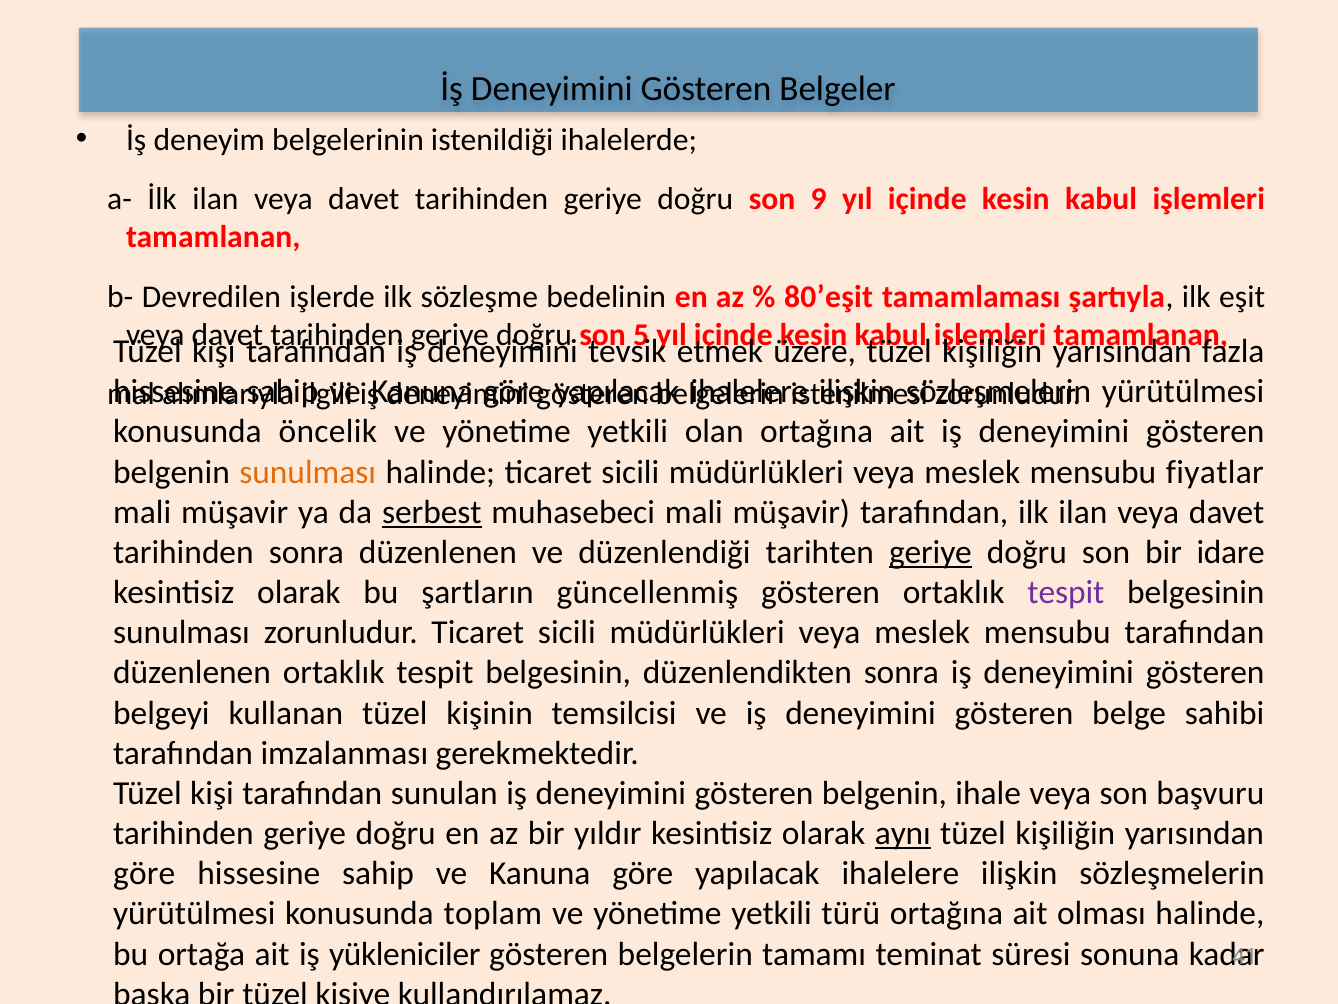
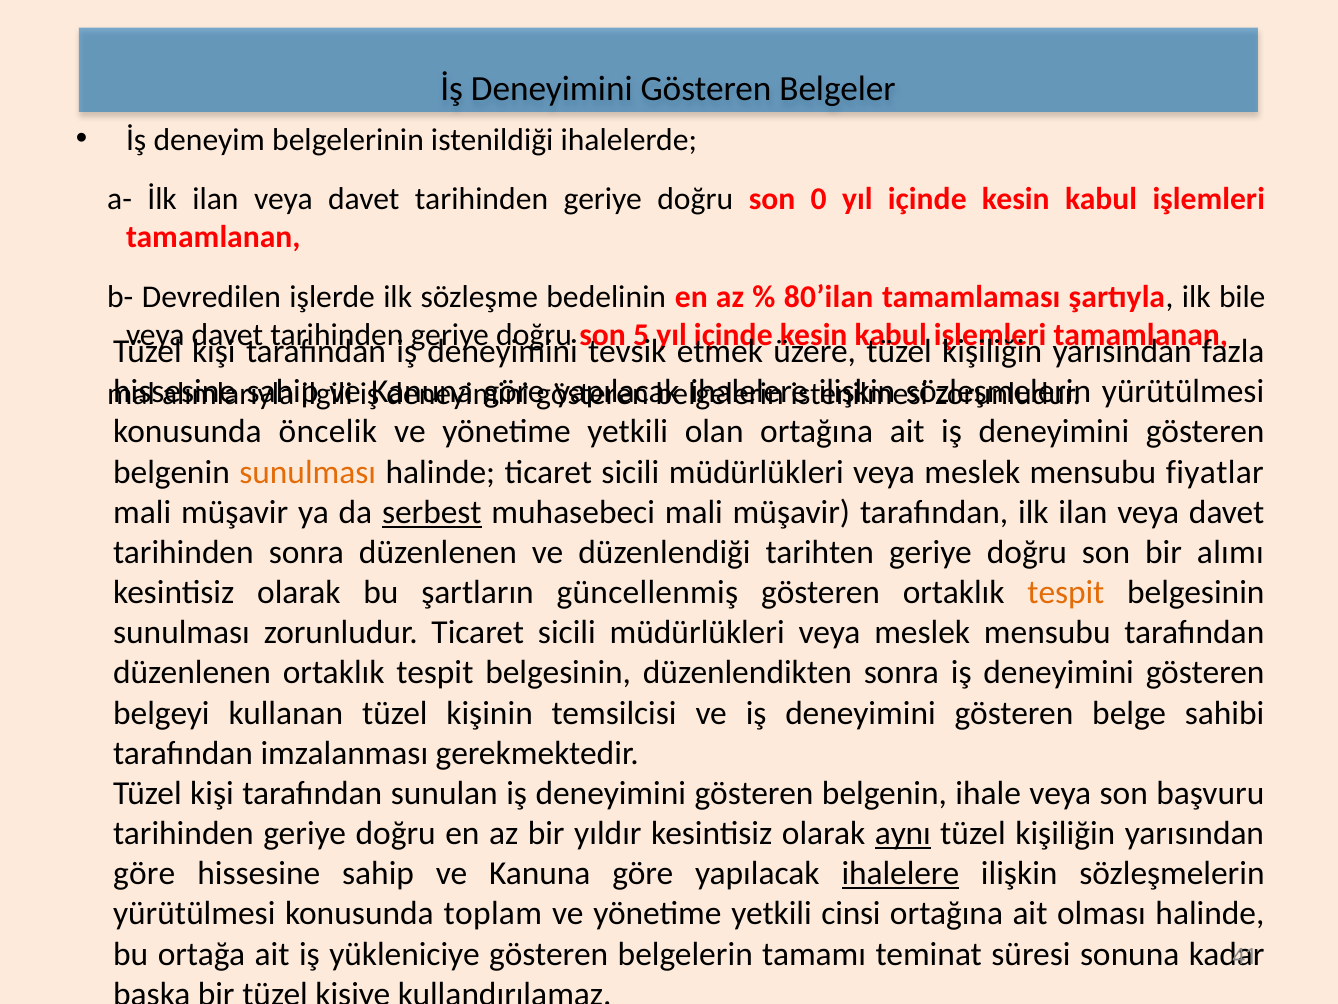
9: 9 -> 0
80’eşit: 80’eşit -> 80’ilan
eşit: eşit -> bile
geriye at (931, 552) underline: present -> none
idare: idare -> alımı
tespit at (1066, 592) colour: purple -> orange
ihalelere at (900, 873) underline: none -> present
türü: türü -> cinsi
yükleniciler: yükleniciler -> yükleniciye
